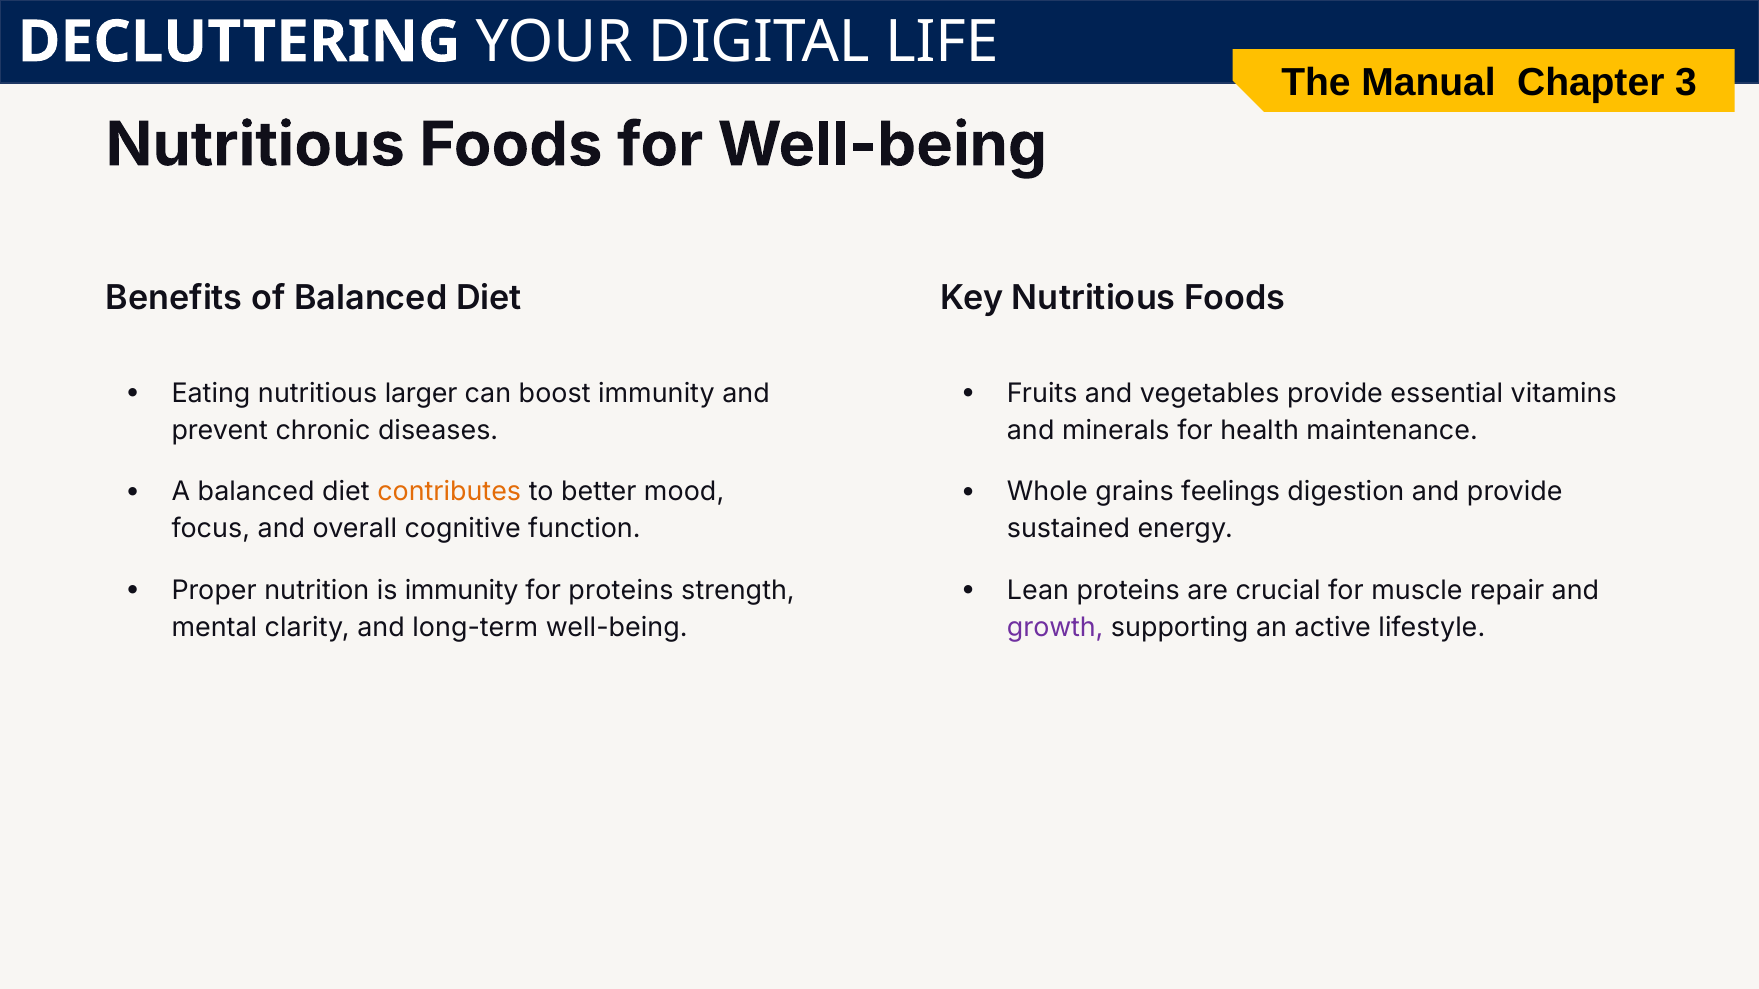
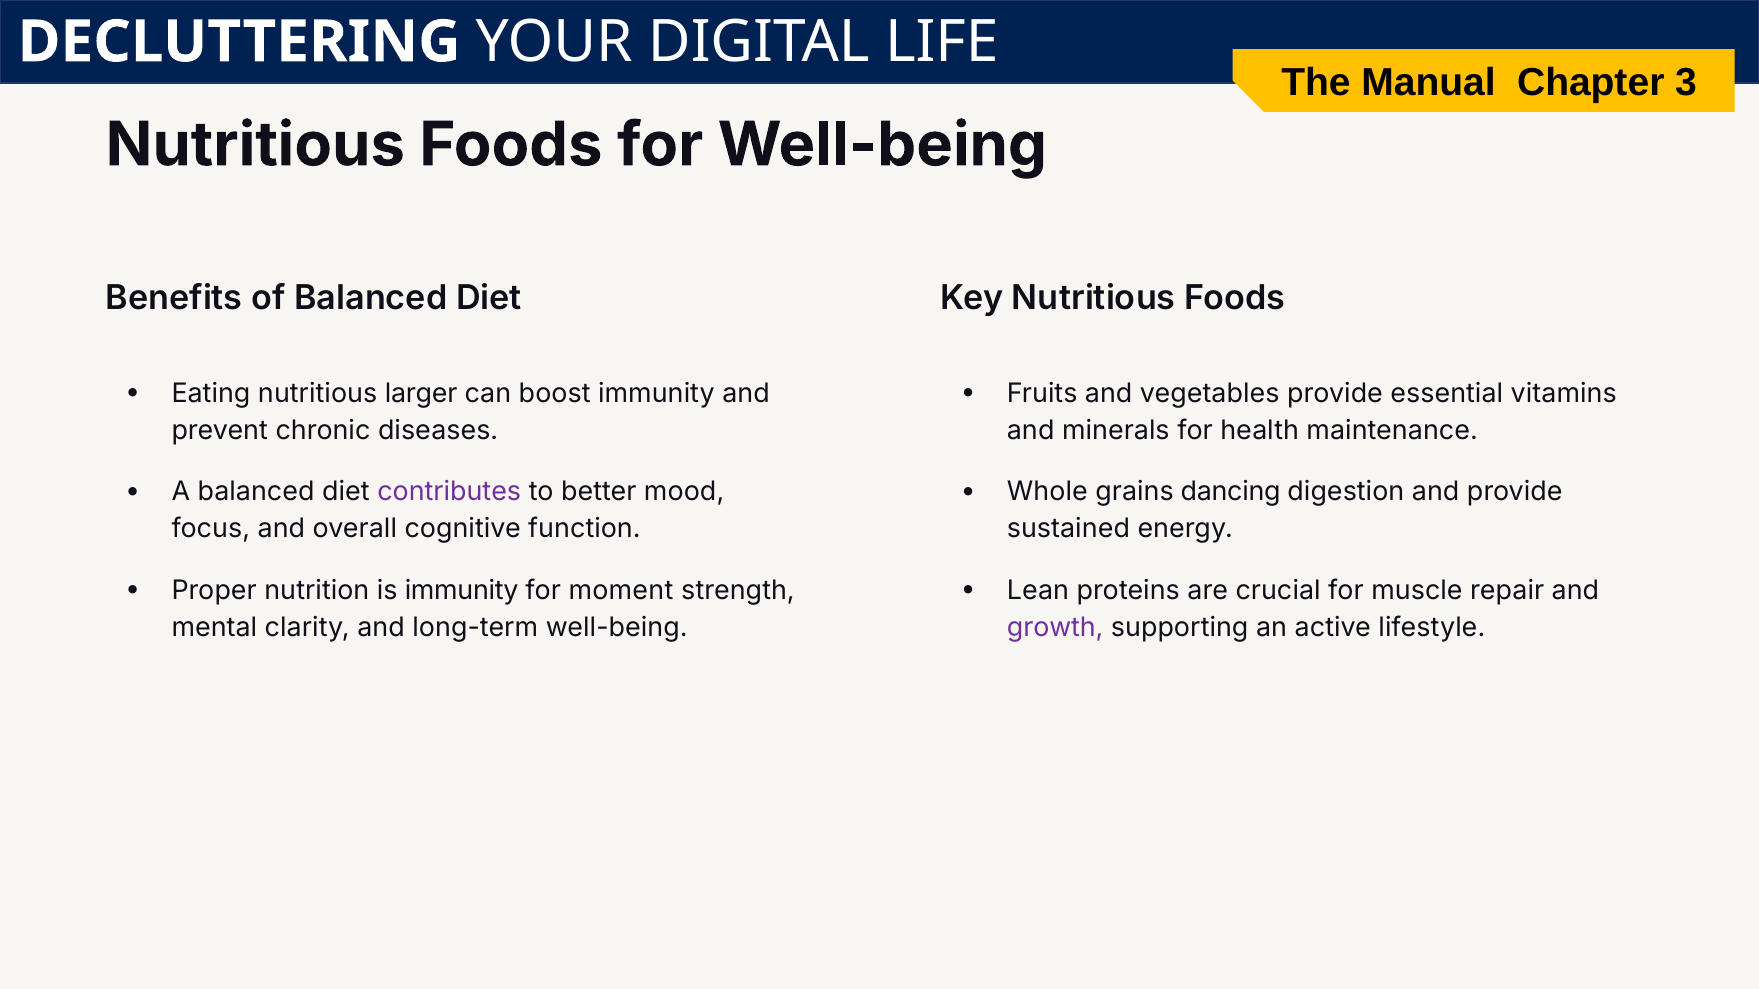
contributes colour: orange -> purple
feelings: feelings -> dancing
for proteins: proteins -> moment
